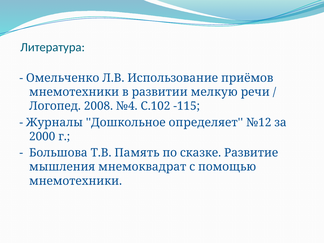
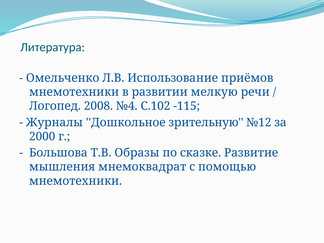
определяет: определяет -> зрительную
Память: Память -> Образы
